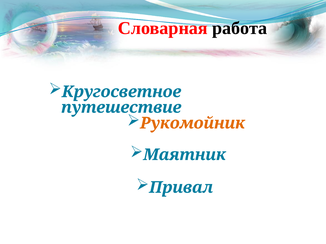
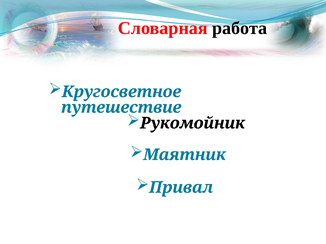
Рукомойник colour: orange -> black
